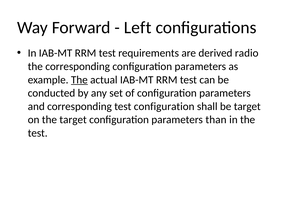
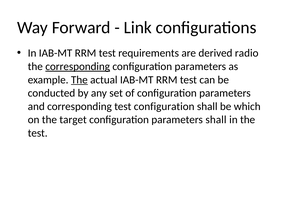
Left: Left -> Link
corresponding at (78, 66) underline: none -> present
be target: target -> which
parameters than: than -> shall
